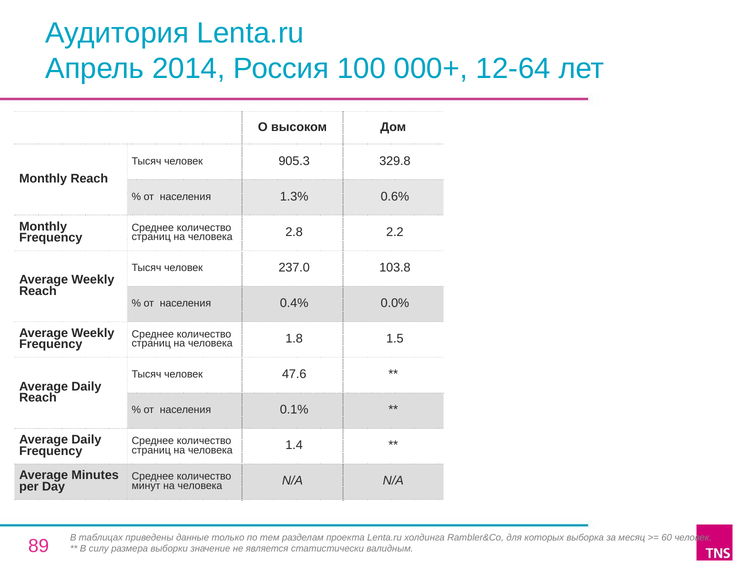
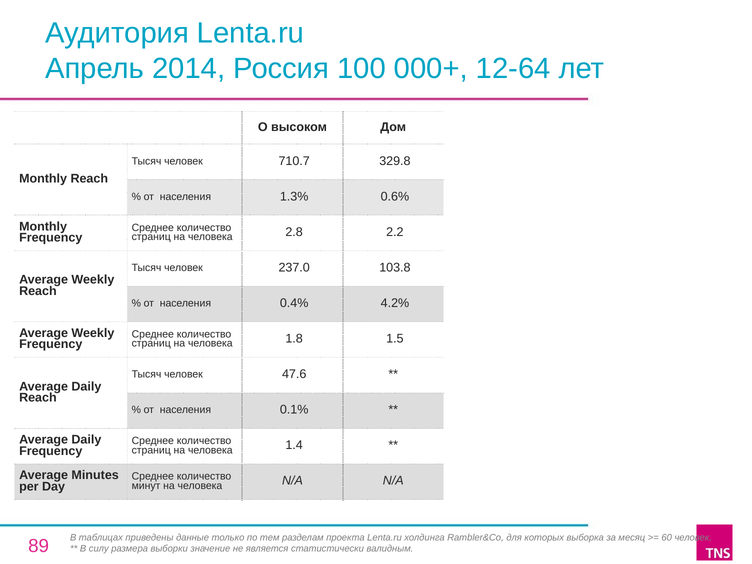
905.3: 905.3 -> 710.7
0.0%: 0.0% -> 4.2%
